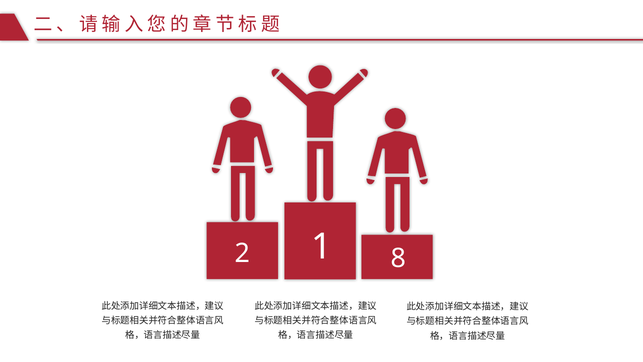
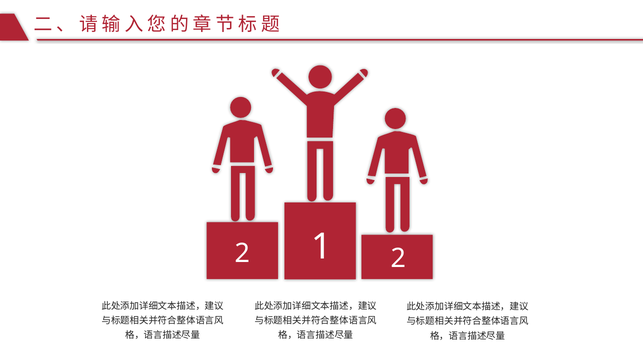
2 8: 8 -> 2
